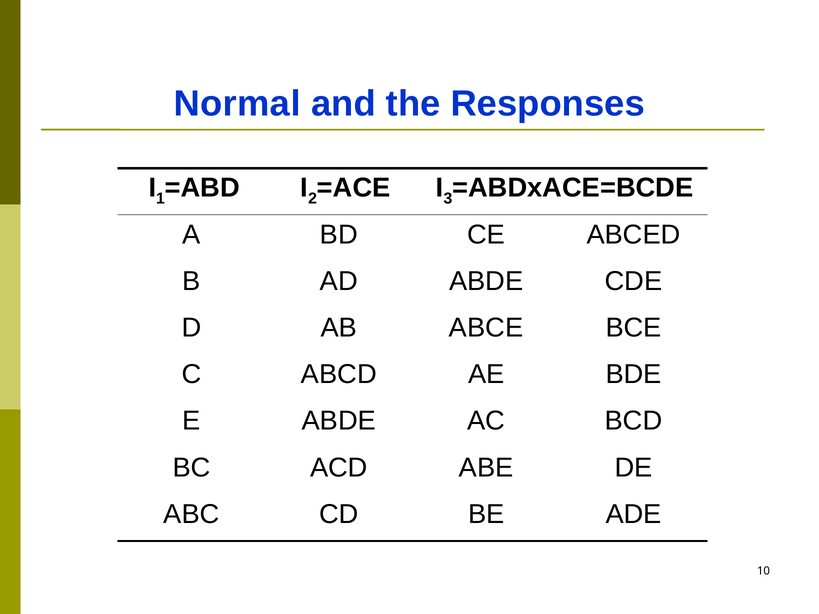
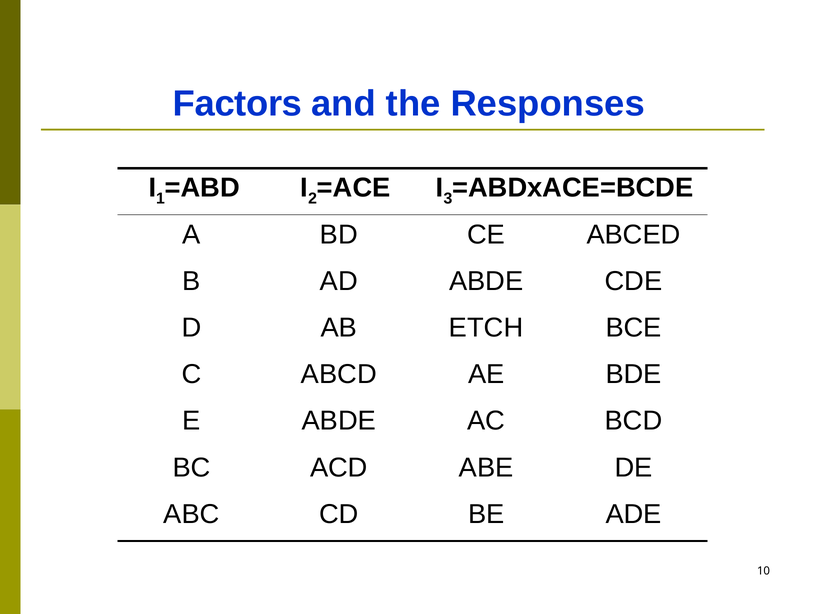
Normal: Normal -> Factors
ABCE: ABCE -> ETCH
